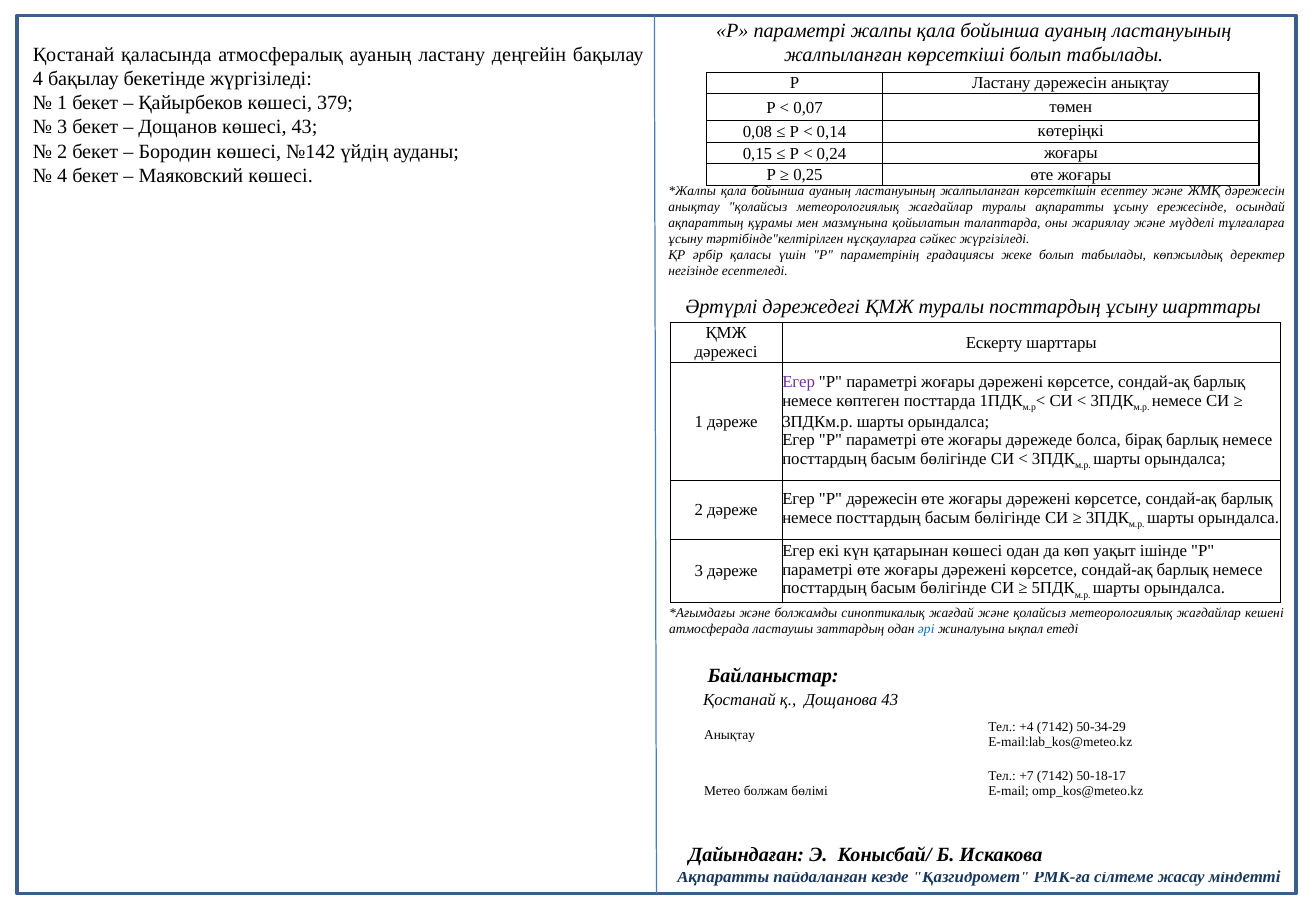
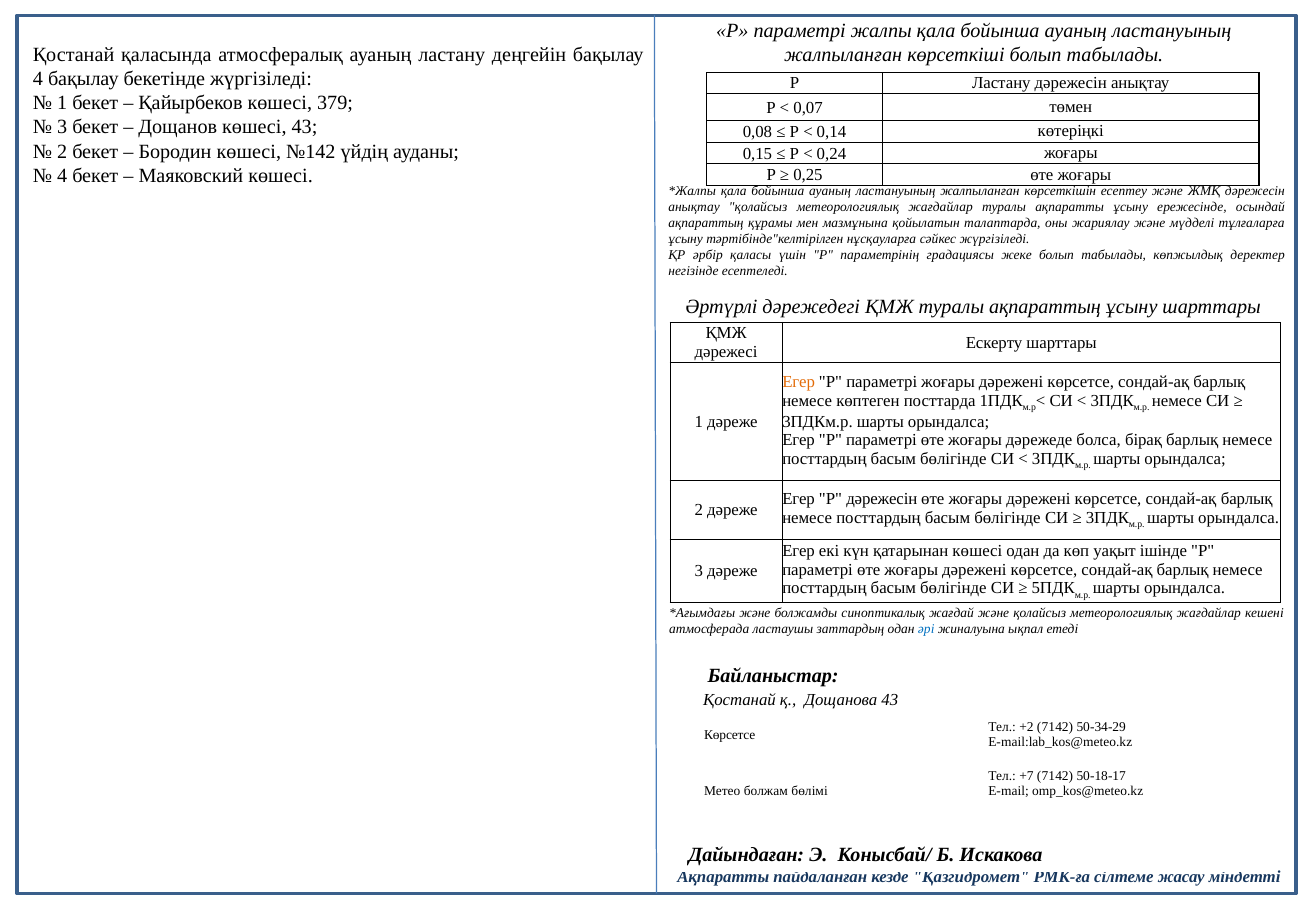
туралы посттардың: посттардың -> ақпараттың
Егер at (799, 382) colour: purple -> orange
+4: +4 -> +2
Анықтау at (730, 735): Анықтау -> Көрсетсе
